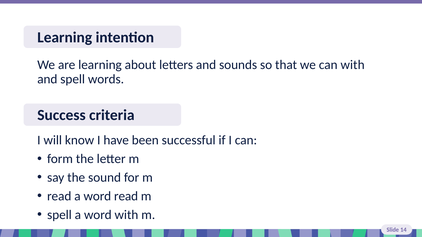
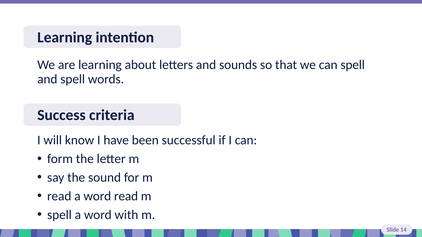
can with: with -> spell
